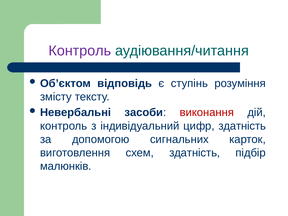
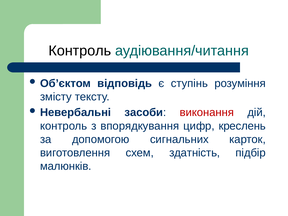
Контроль at (80, 51) colour: purple -> black
індивідуальний: індивідуальний -> впорядкування
цифр здатність: здатність -> креслень
